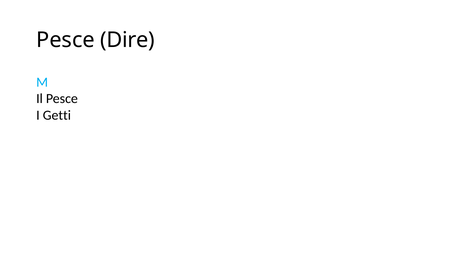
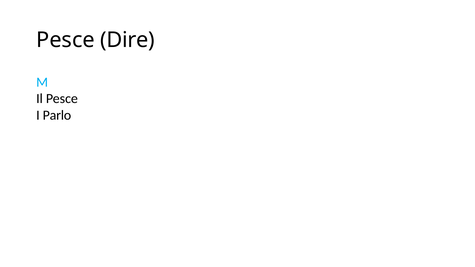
Getti: Getti -> Parlo
